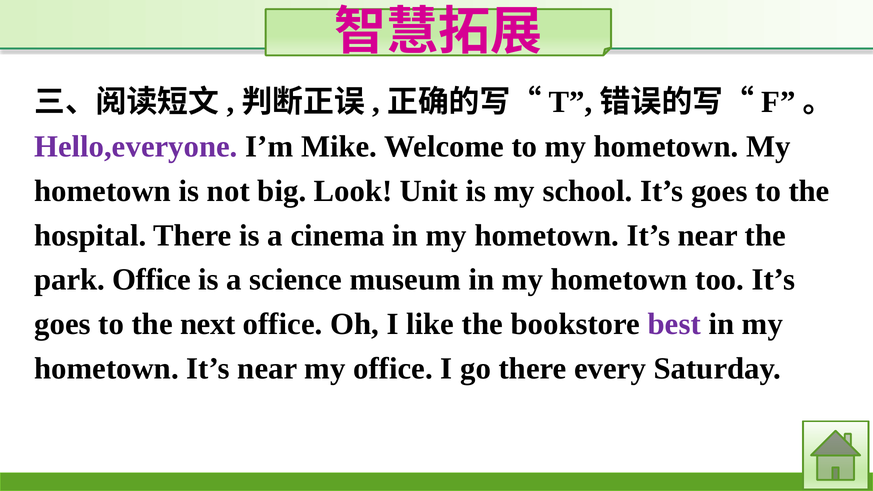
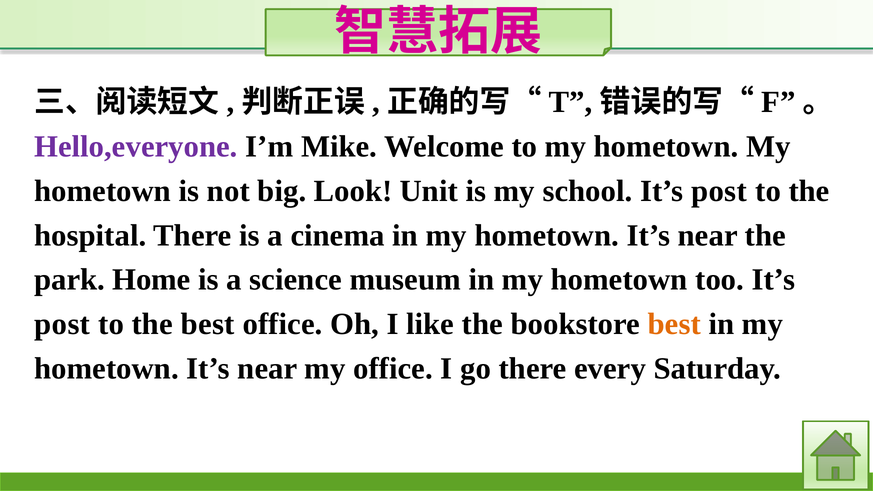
school It’s goes: goes -> post
park Office: Office -> Home
goes at (62, 324): goes -> post
the next: next -> best
best at (674, 324) colour: purple -> orange
